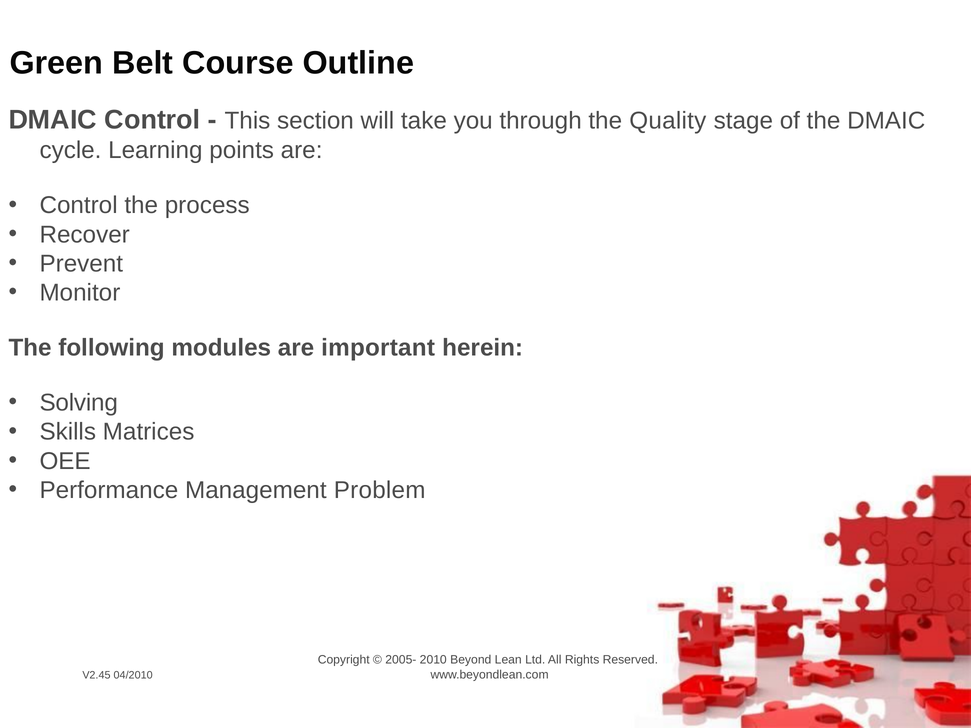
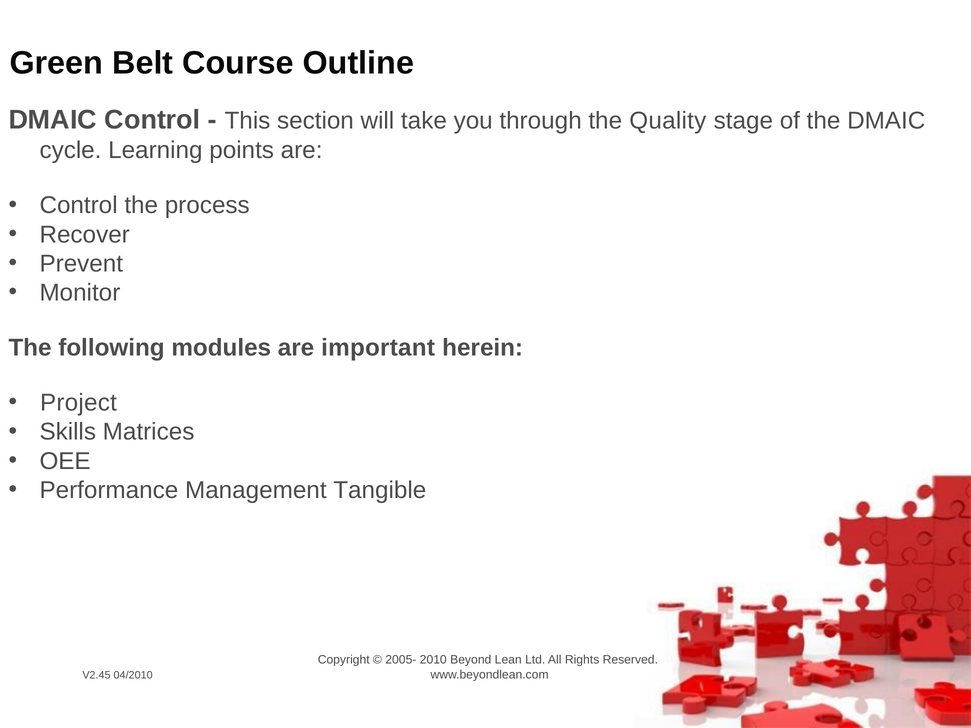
Solving: Solving -> Project
Problem: Problem -> Tangible
